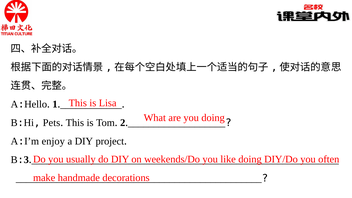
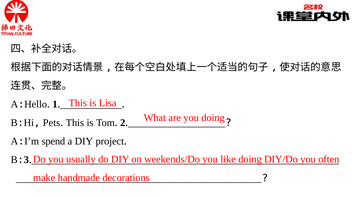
enjoy: enjoy -> spend
